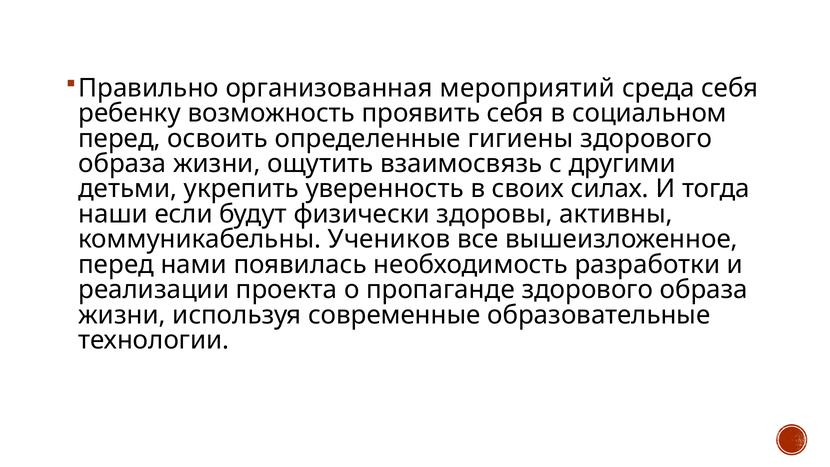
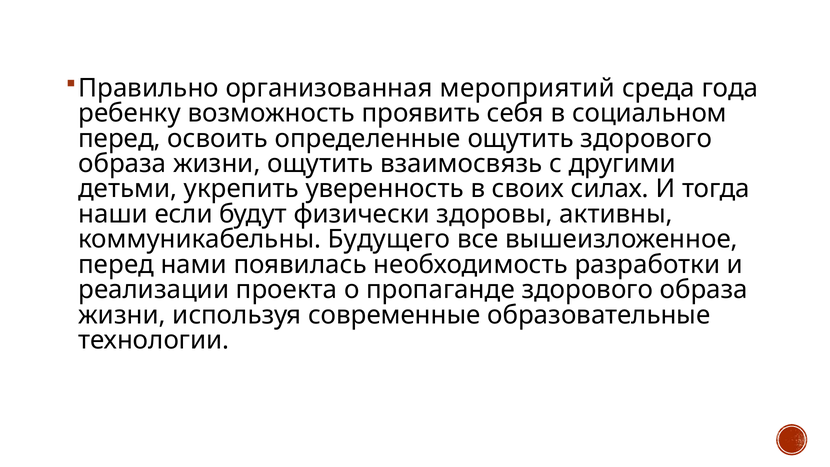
среда себя: себя -> года
определенные гигиены: гигиены -> ощутить
Учеников: Учеников -> Будущего
